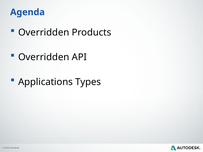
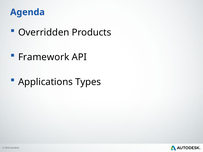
Overridden at (44, 57): Overridden -> Framework
